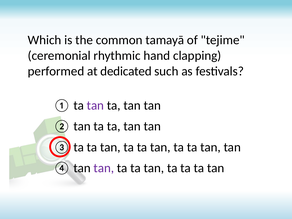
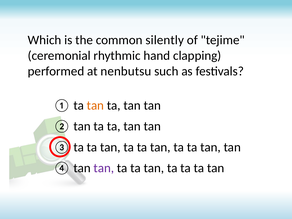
tamayā: tamayā -> silently
dedicated: dedicated -> nenbutsu
tan at (95, 105) colour: purple -> orange
